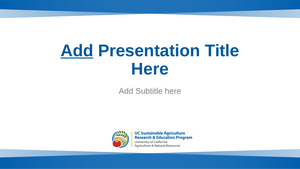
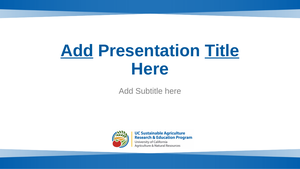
Title underline: none -> present
